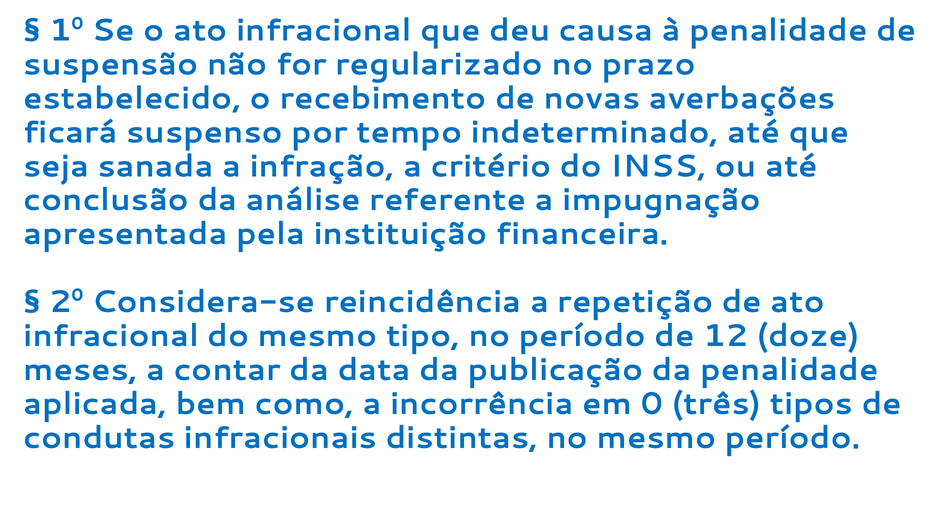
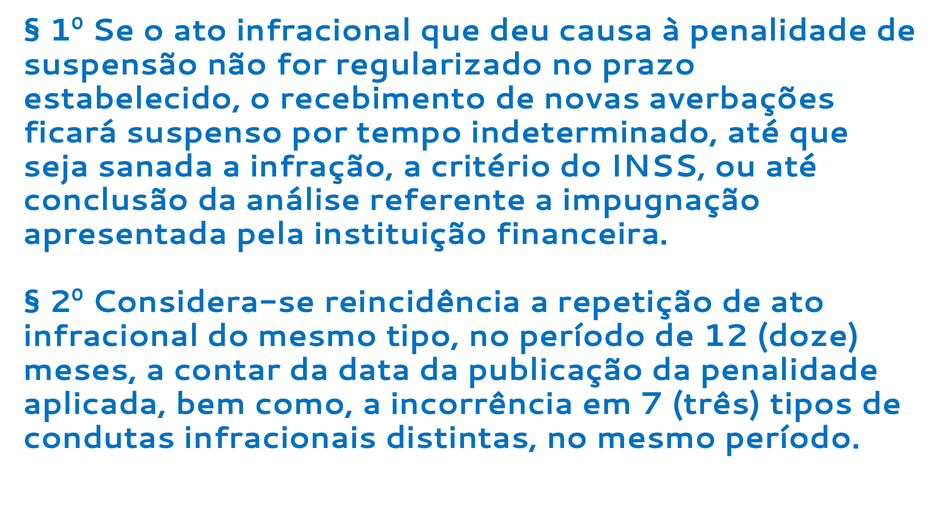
0: 0 -> 7
